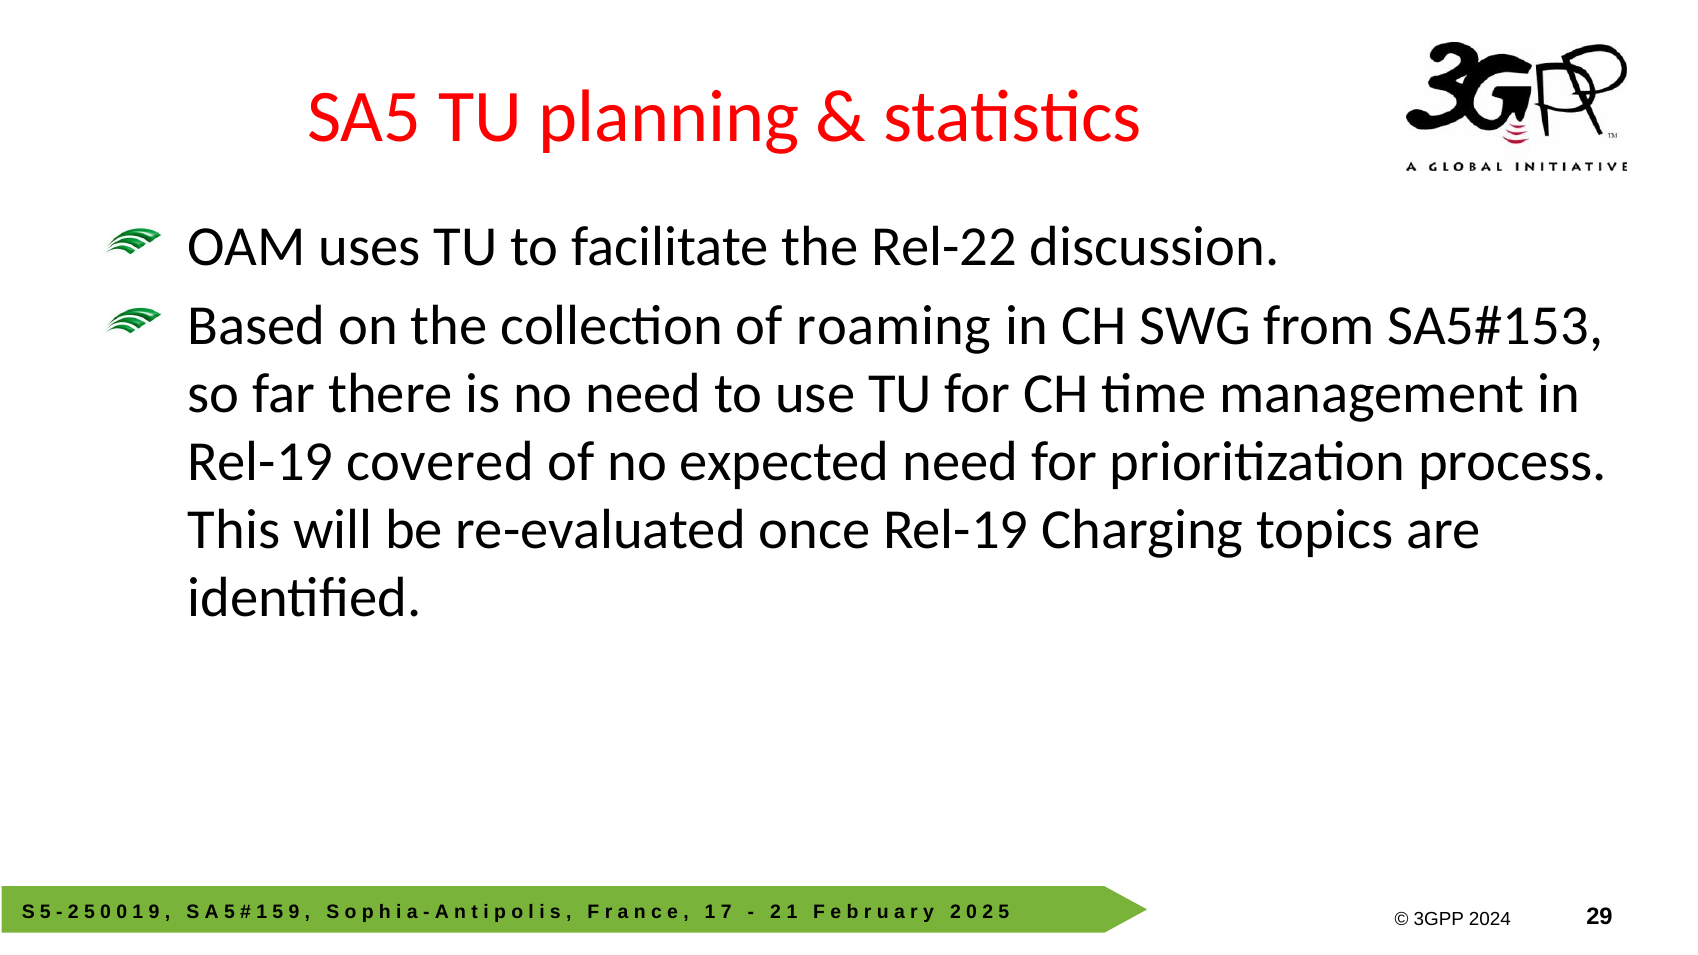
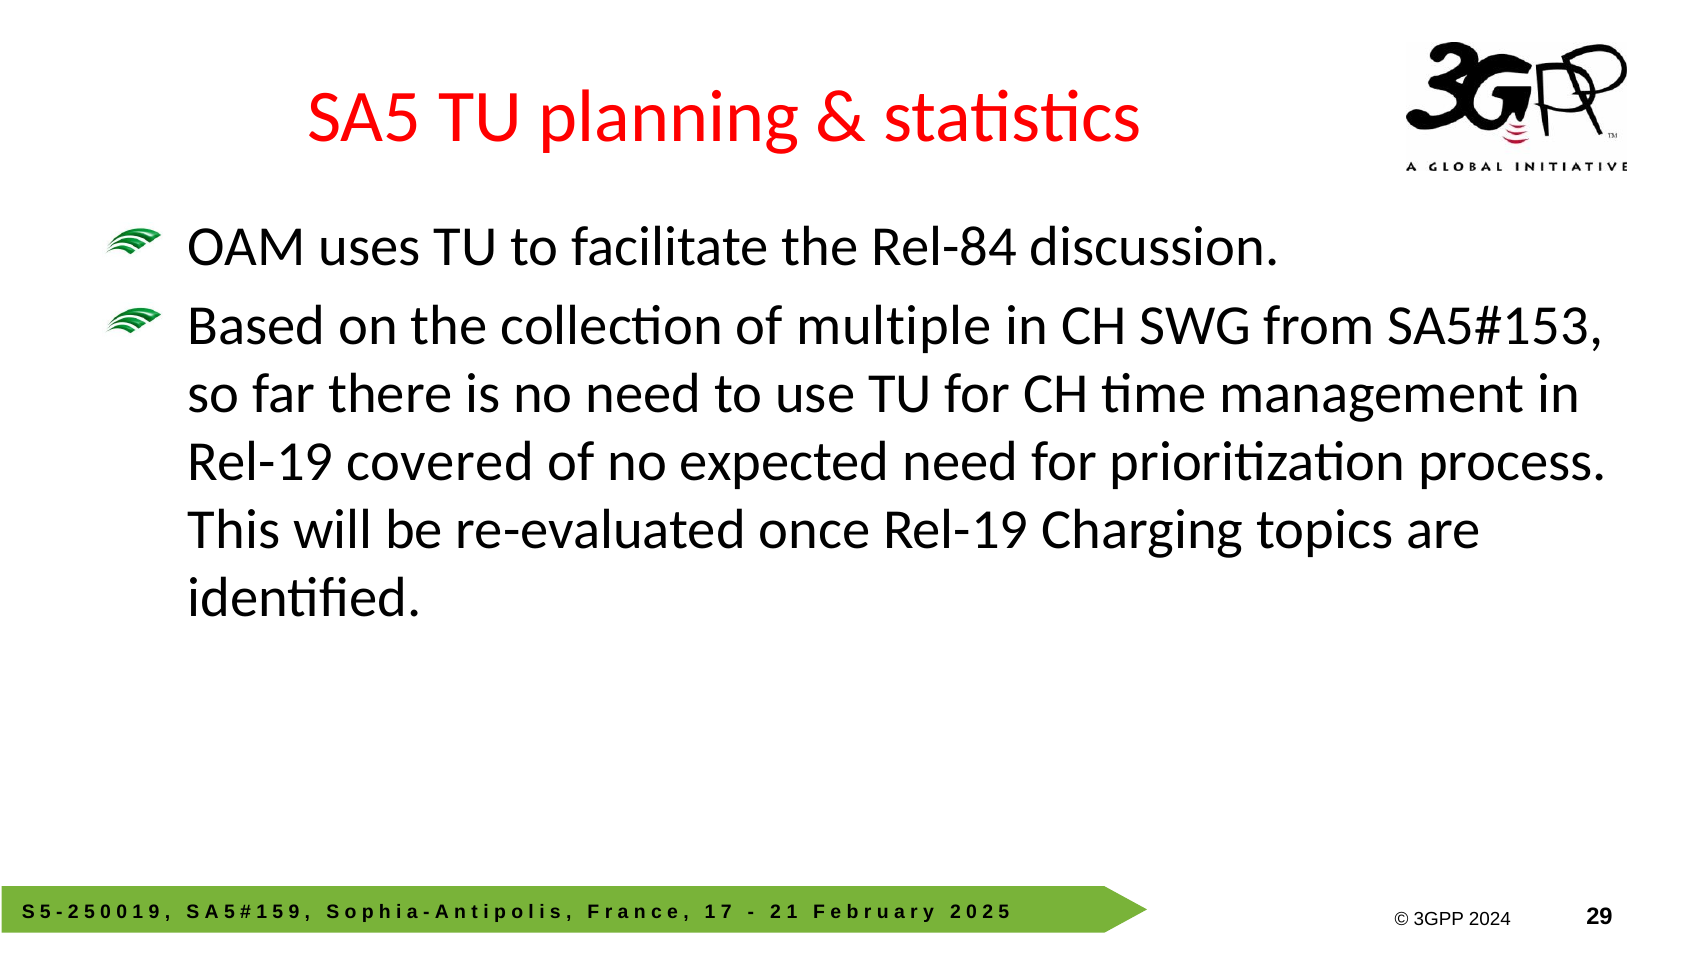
Rel-22: Rel-22 -> Rel-84
roaming: roaming -> multiple
